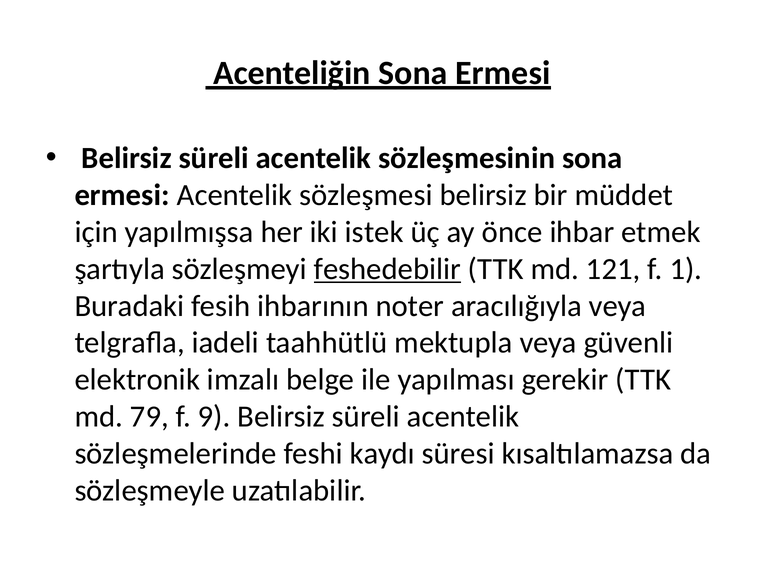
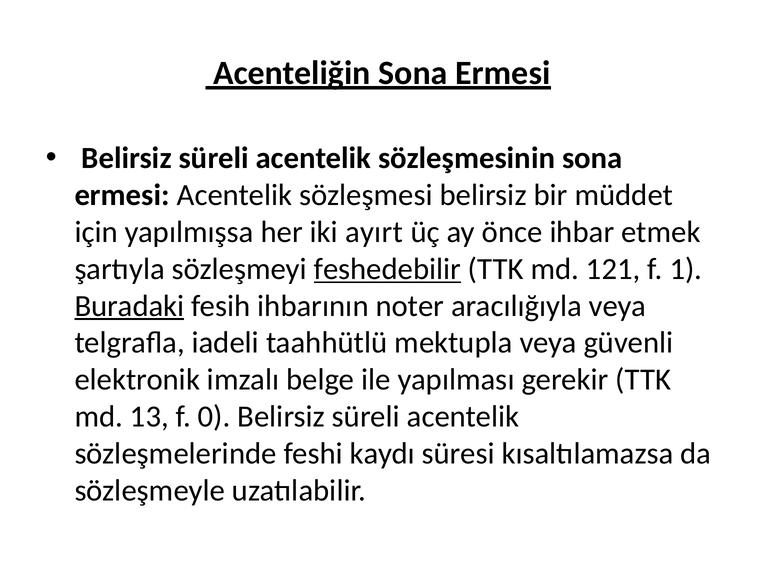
istek: istek -> ayırt
Buradaki underline: none -> present
79: 79 -> 13
9: 9 -> 0
